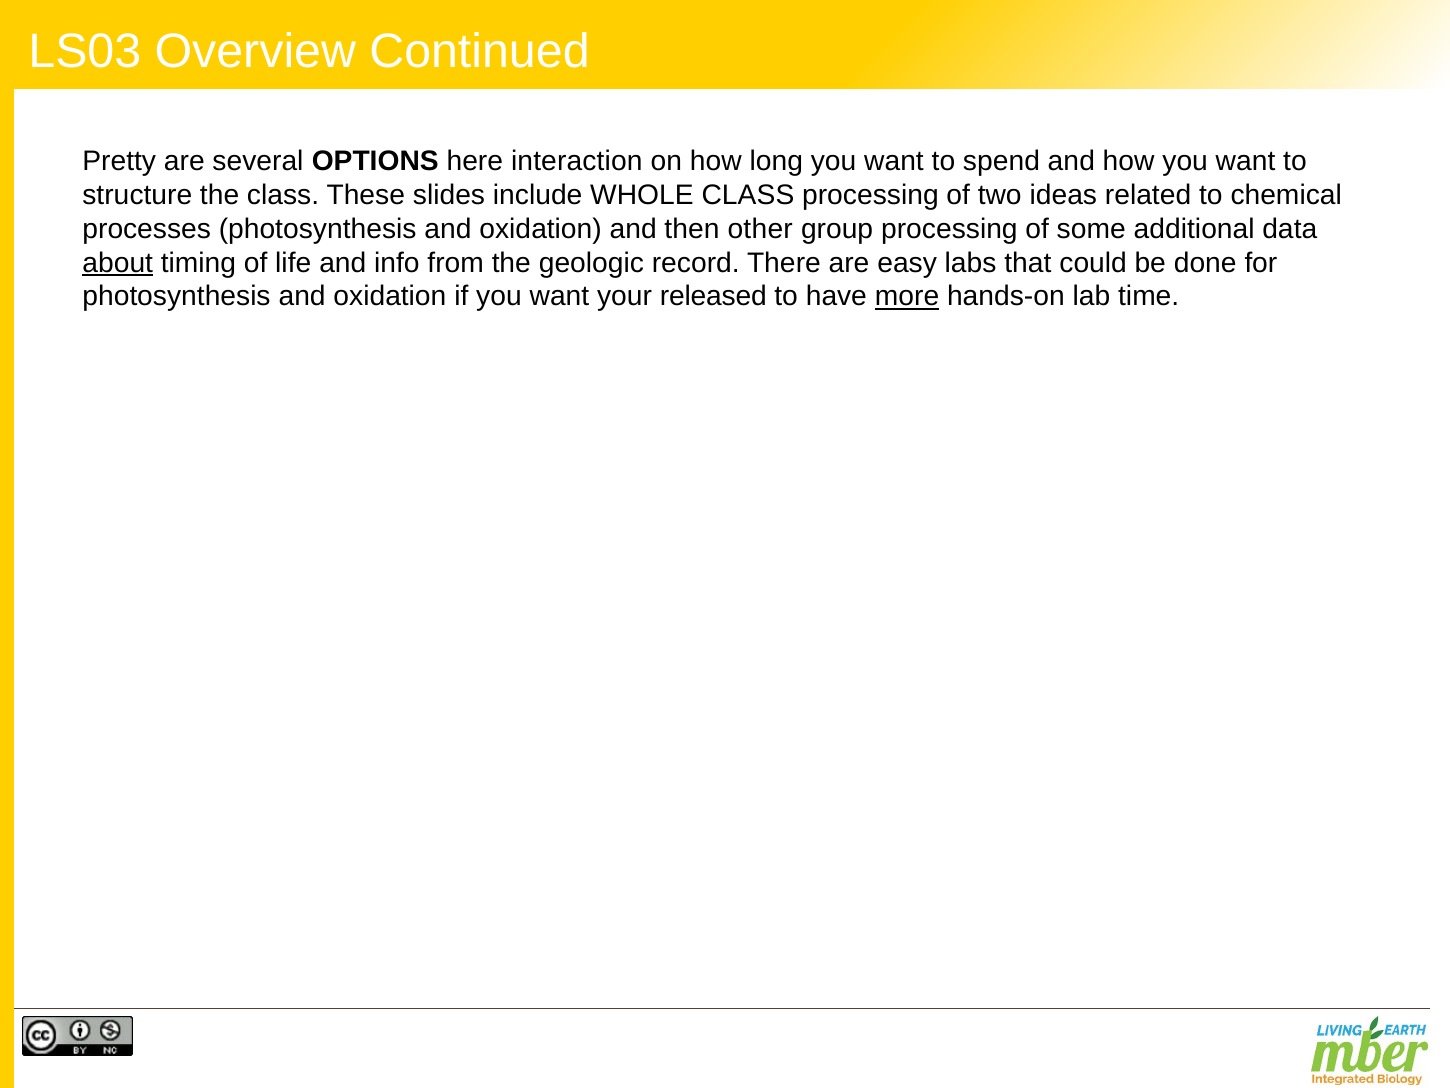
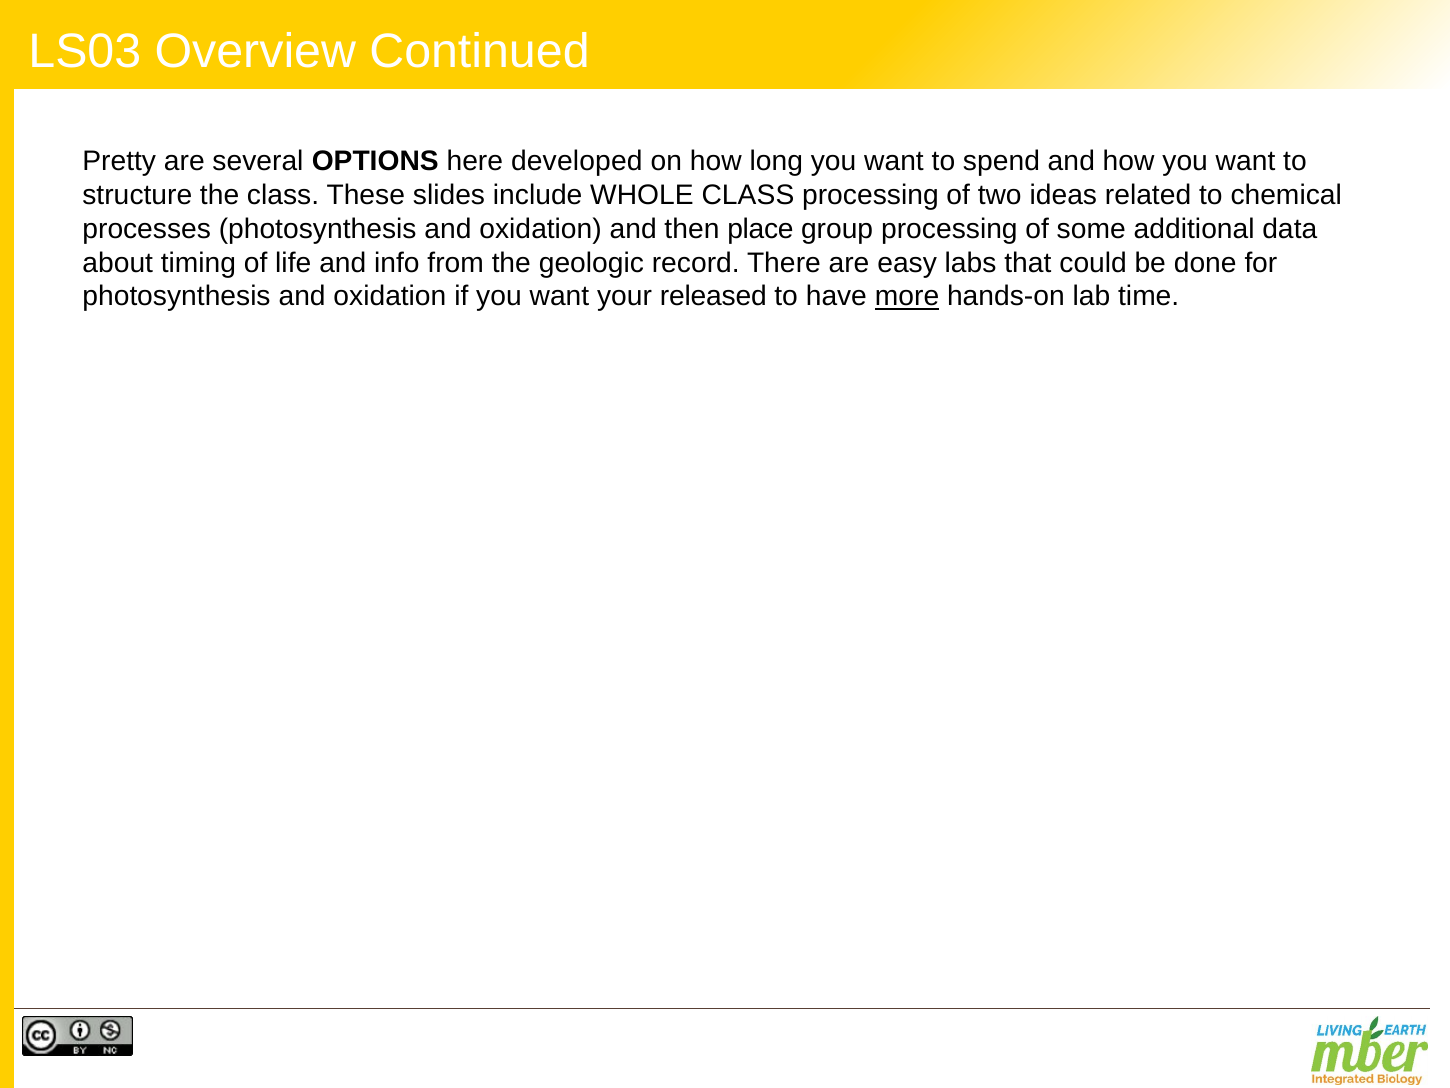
interaction: interaction -> developed
other: other -> place
about underline: present -> none
